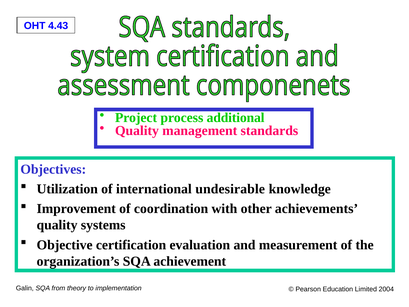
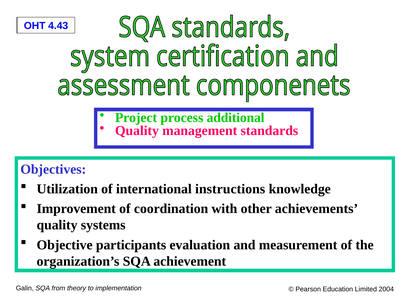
undesirable: undesirable -> instructions
certification: certification -> participants
